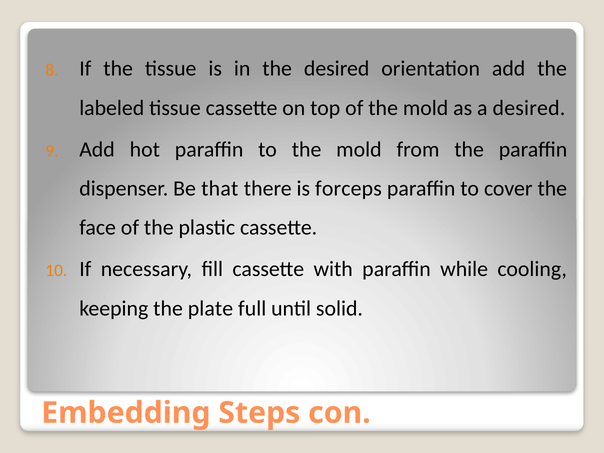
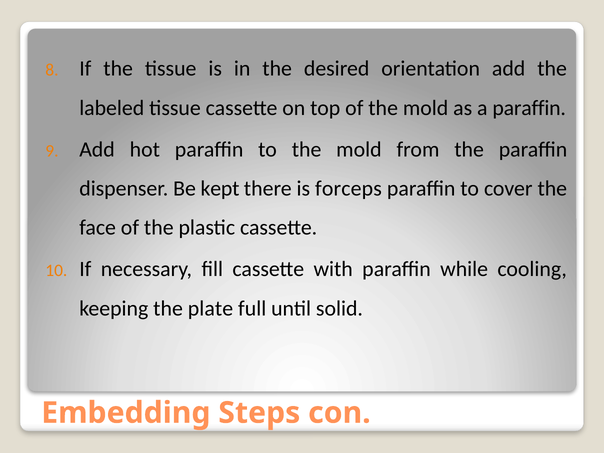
a desired: desired -> paraffin
that: that -> kept
